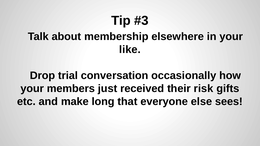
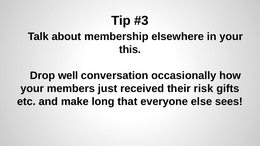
like: like -> this
trial: trial -> well
